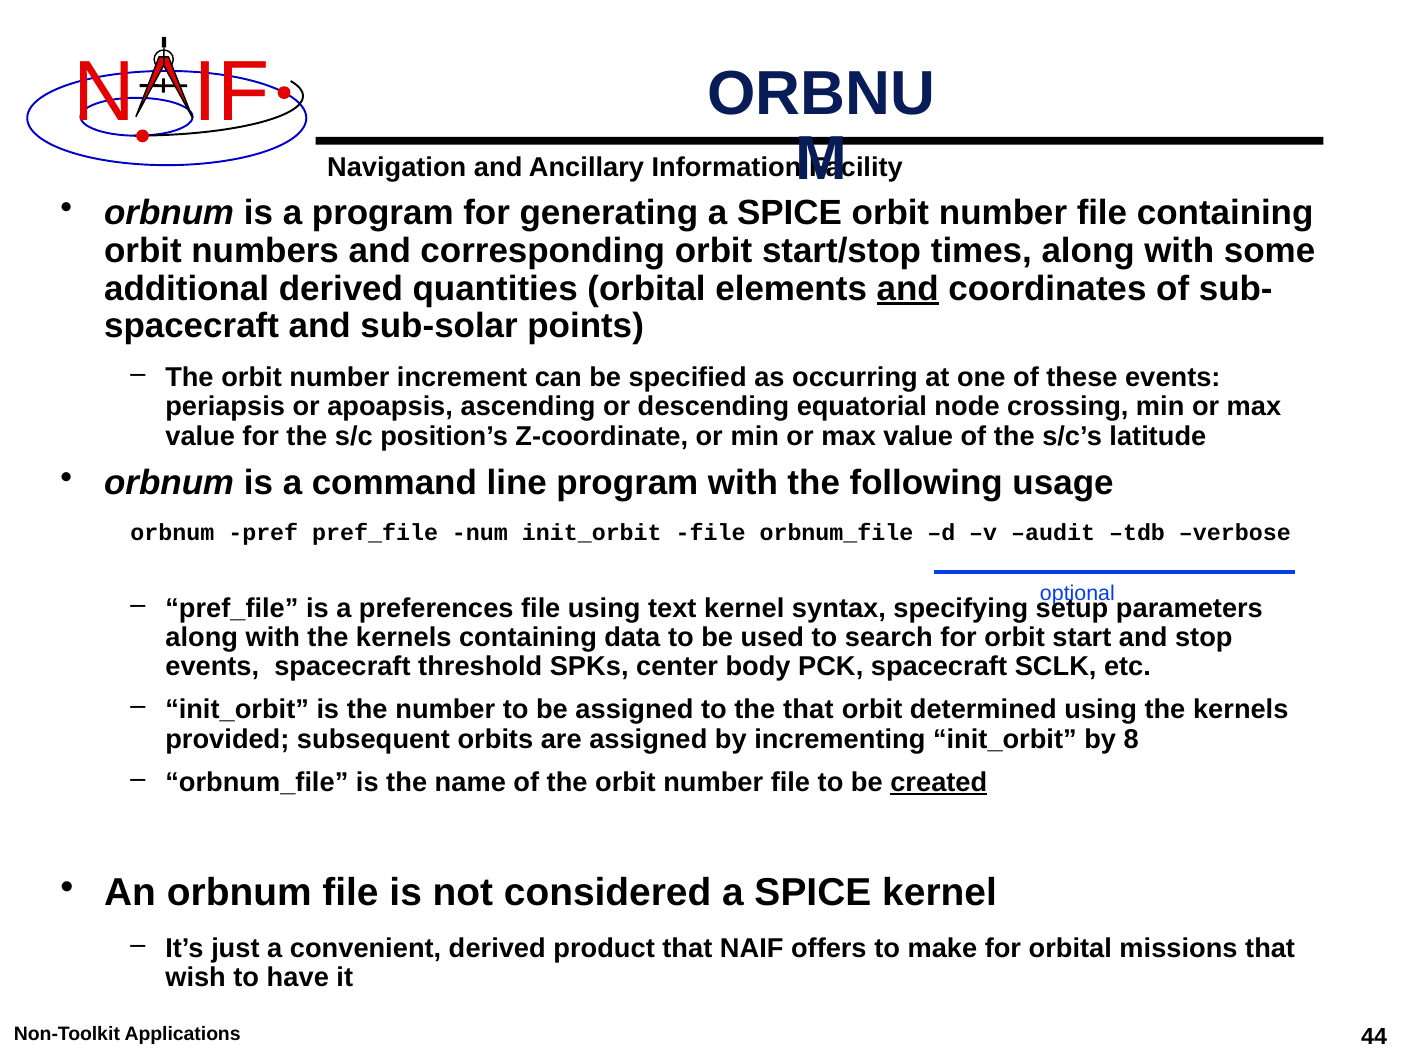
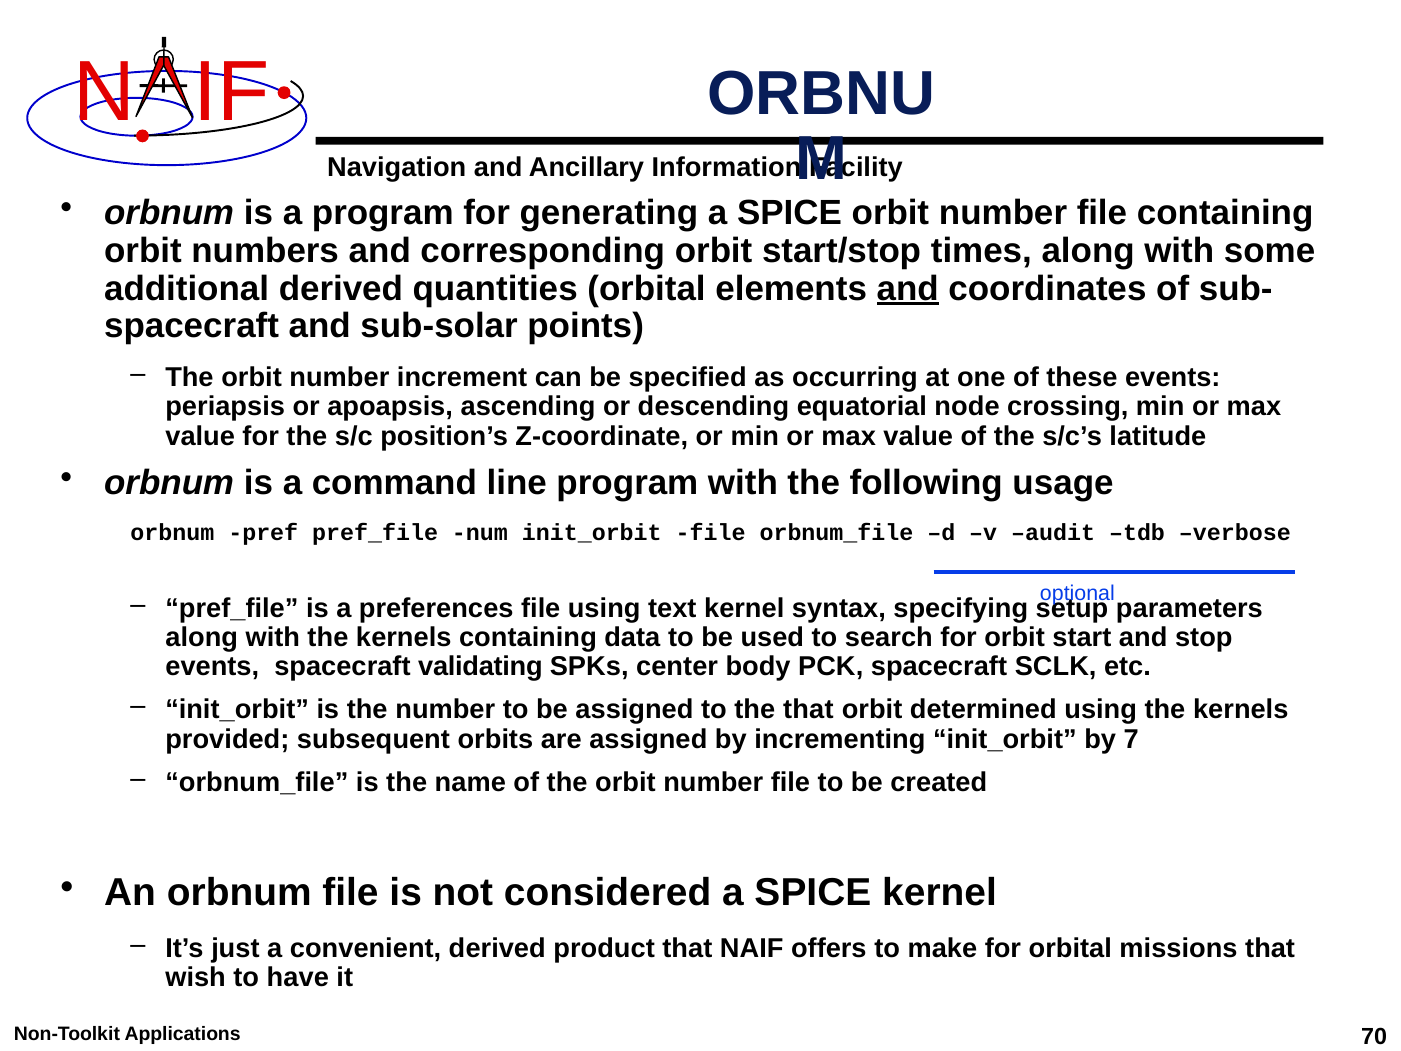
threshold: threshold -> validating
8: 8 -> 7
created underline: present -> none
44: 44 -> 70
